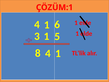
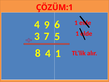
4 1: 1 -> 9
3 1: 1 -> 7
